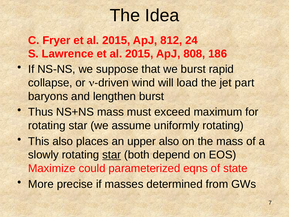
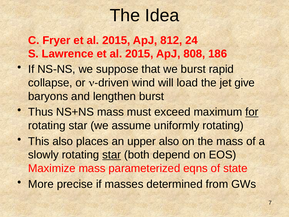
part: part -> give
for underline: none -> present
Maximize could: could -> mass
